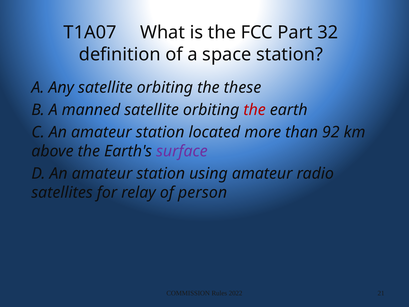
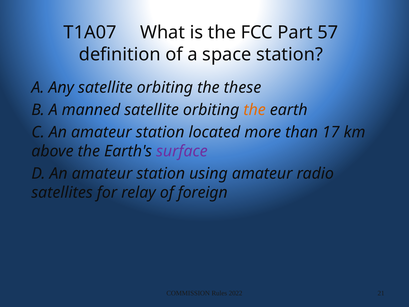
32: 32 -> 57
the at (255, 110) colour: red -> orange
92: 92 -> 17
person: person -> foreign
